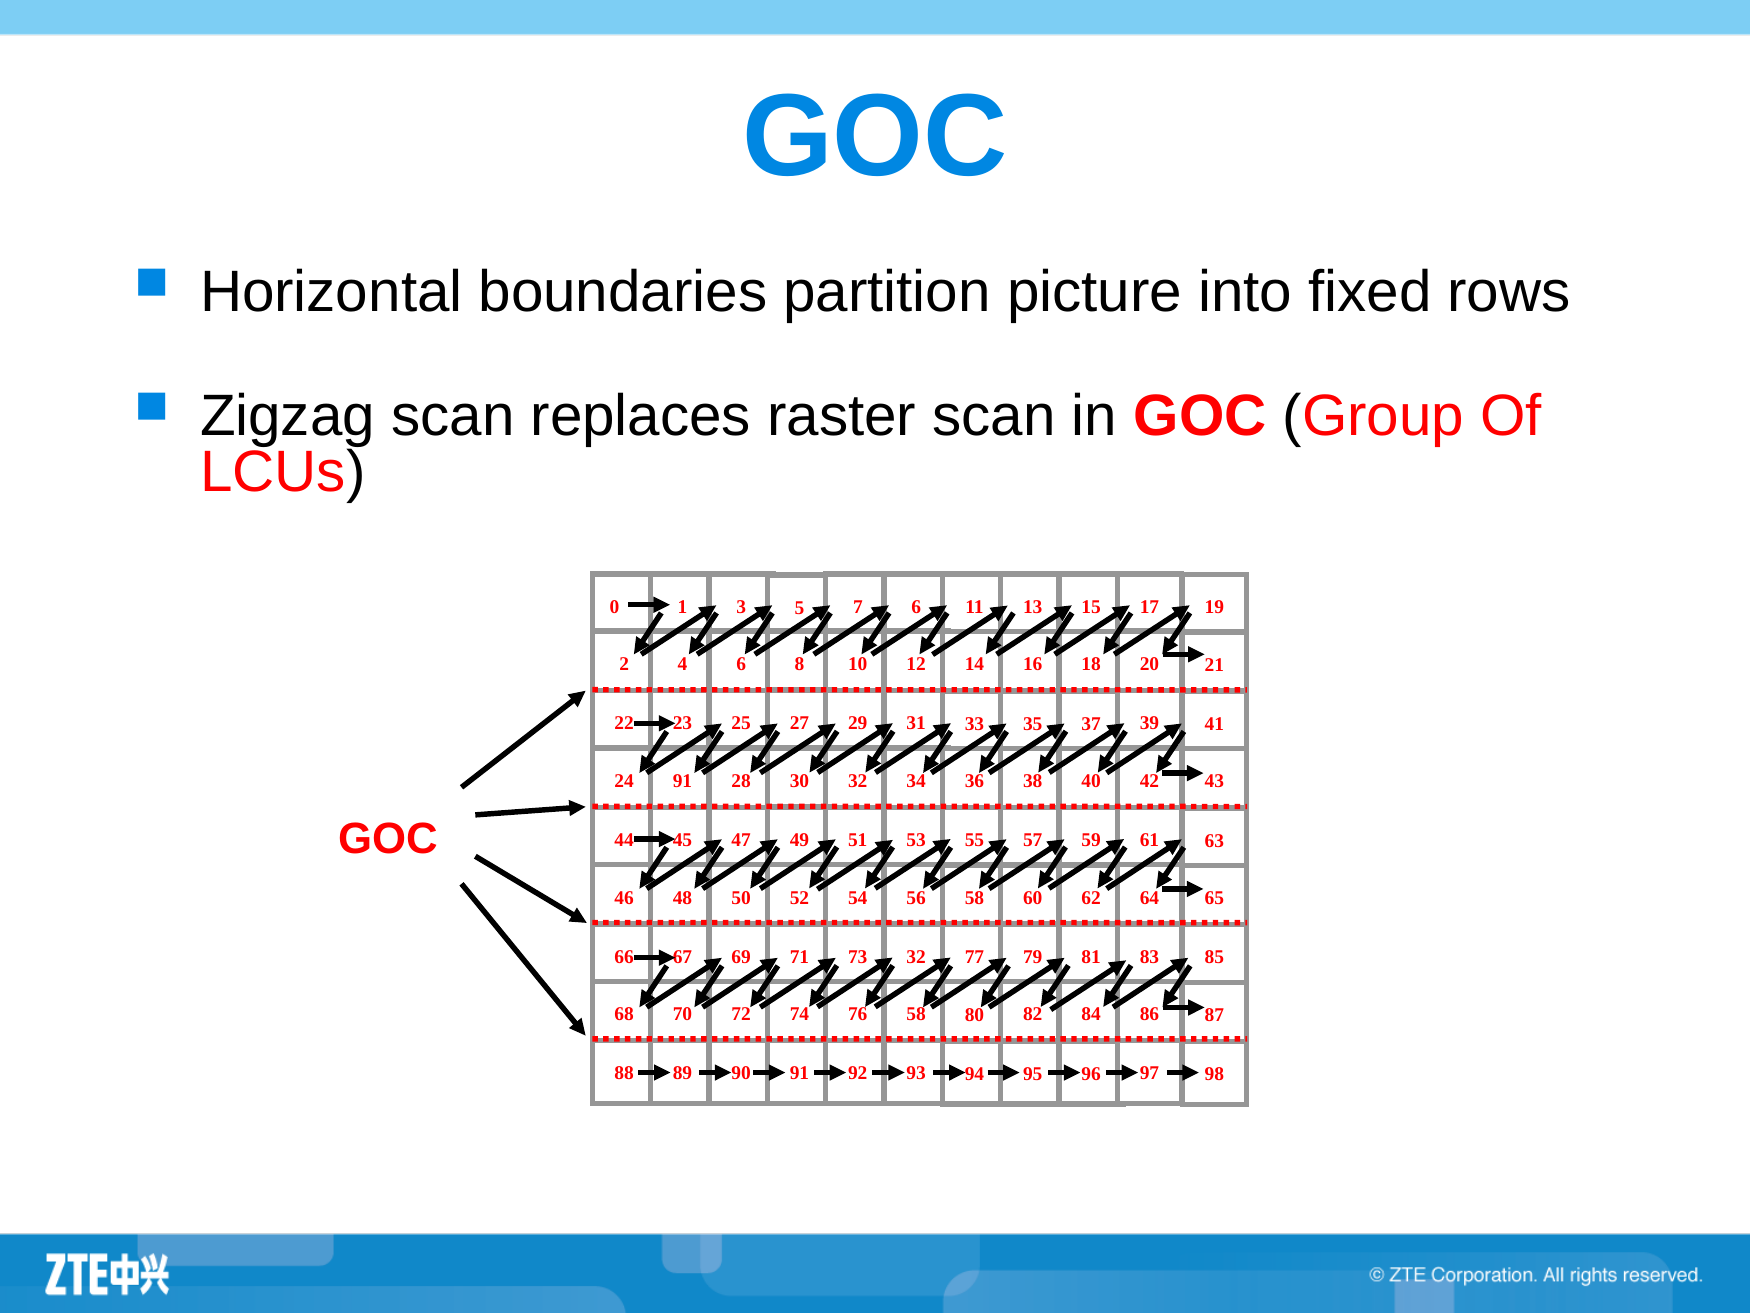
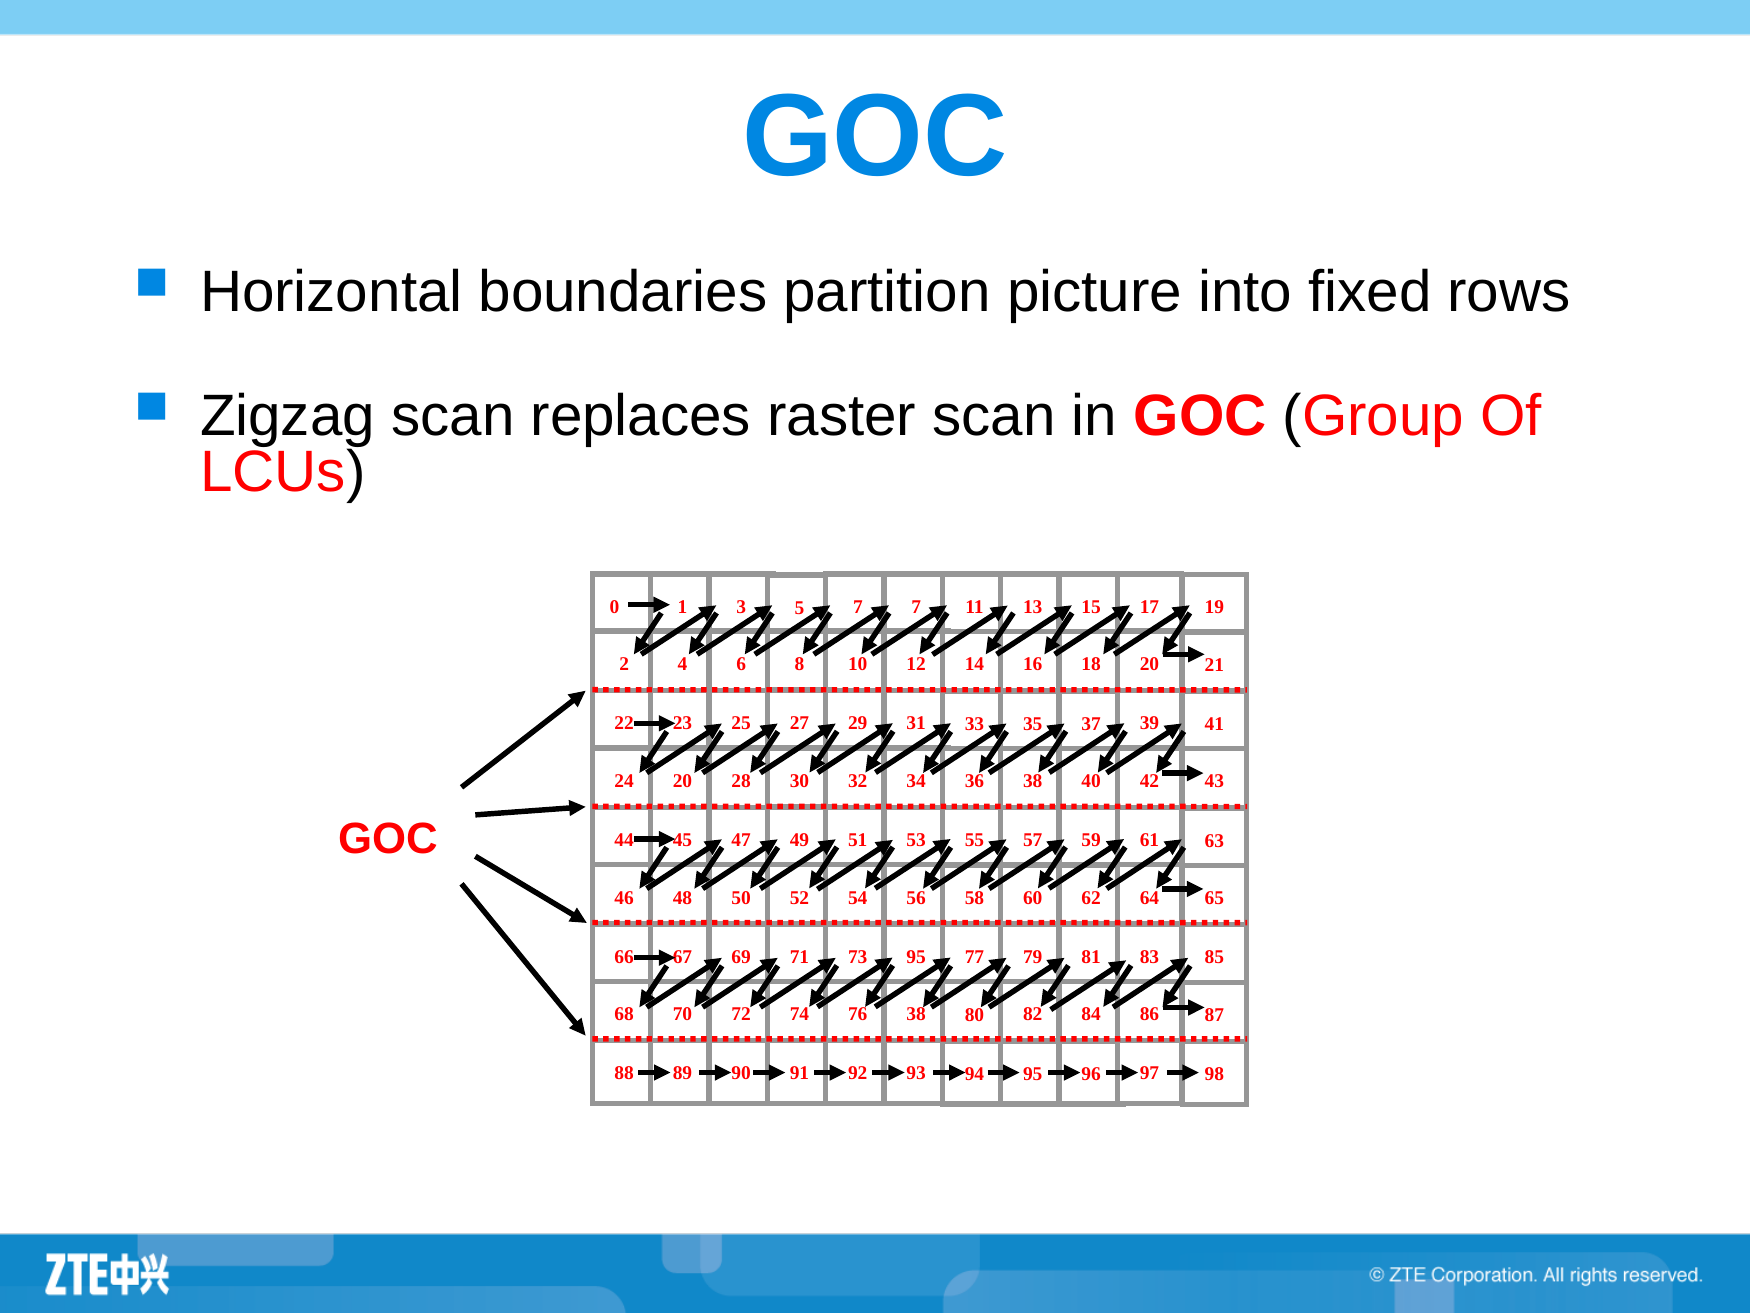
7 6: 6 -> 7
24 91: 91 -> 20
73 32: 32 -> 95
76 58: 58 -> 38
